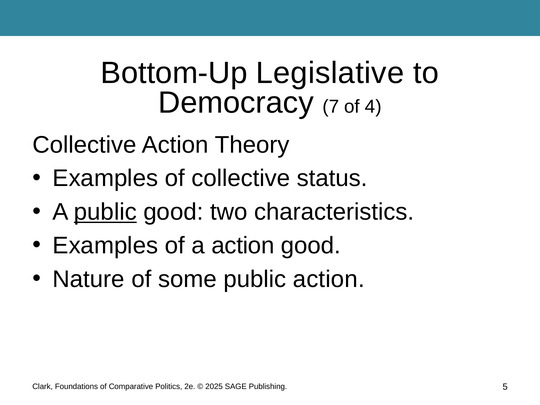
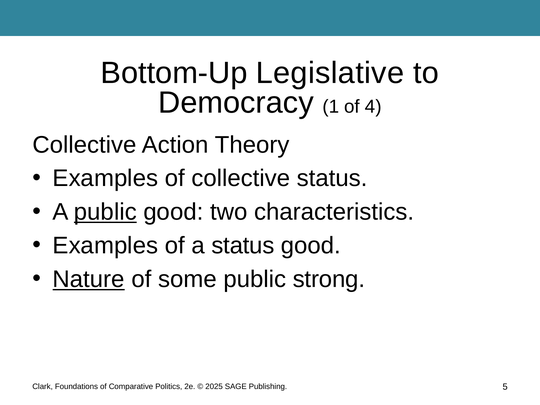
7: 7 -> 1
a action: action -> status
Nature underline: none -> present
public action: action -> strong
